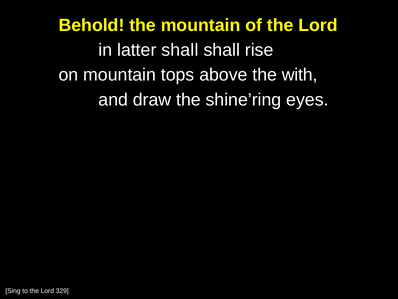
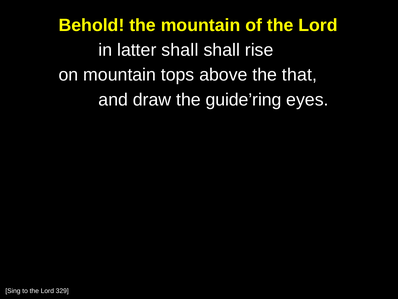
with: with -> that
shine’ring: shine’ring -> guide’ring
